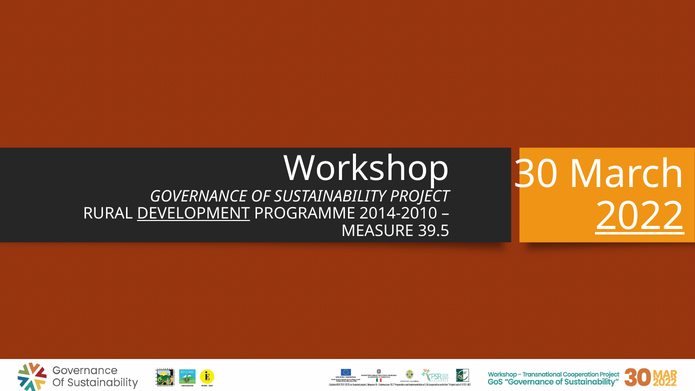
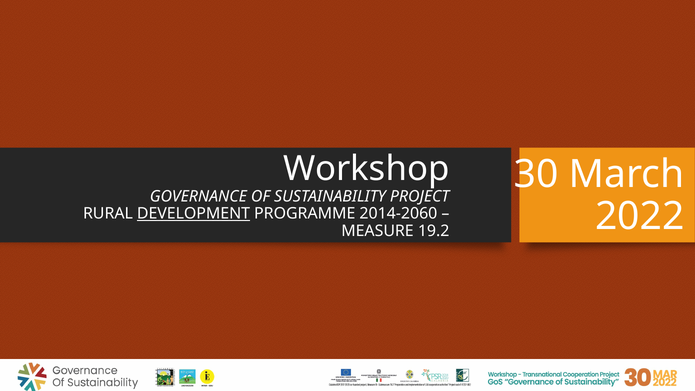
2022 underline: present -> none
2014-2010: 2014-2010 -> 2014-2060
39.5: 39.5 -> 19.2
